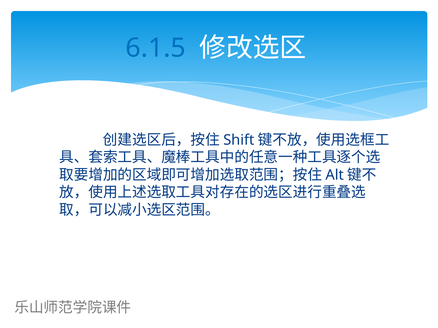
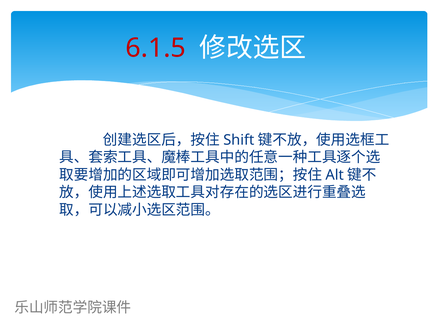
6.1.5 colour: blue -> red
